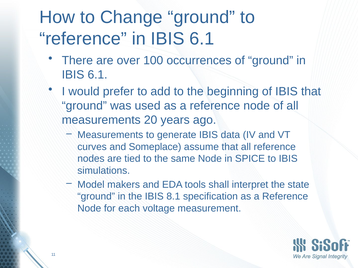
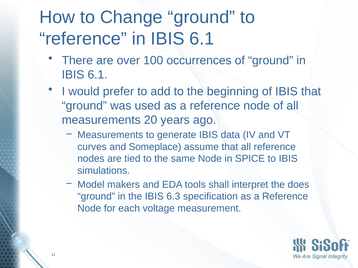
state: state -> does
8.1: 8.1 -> 6.3
